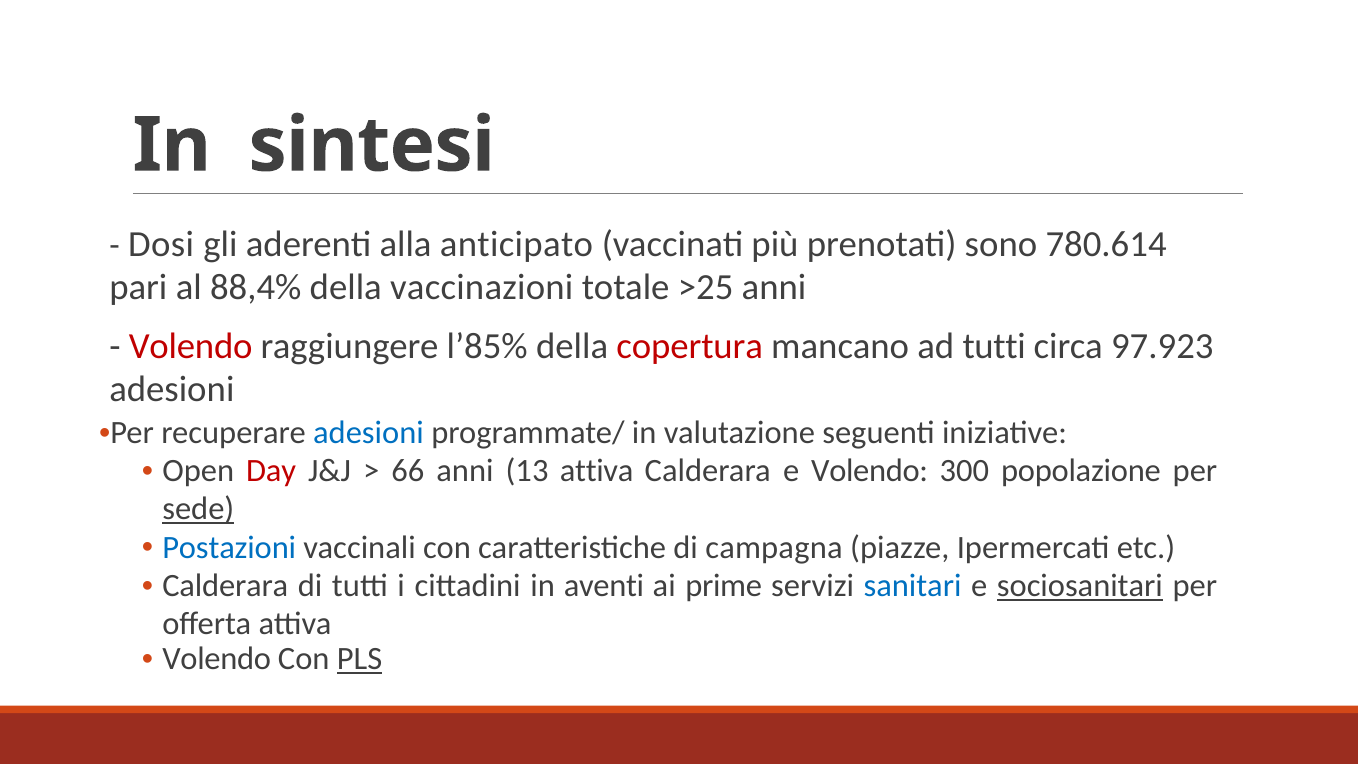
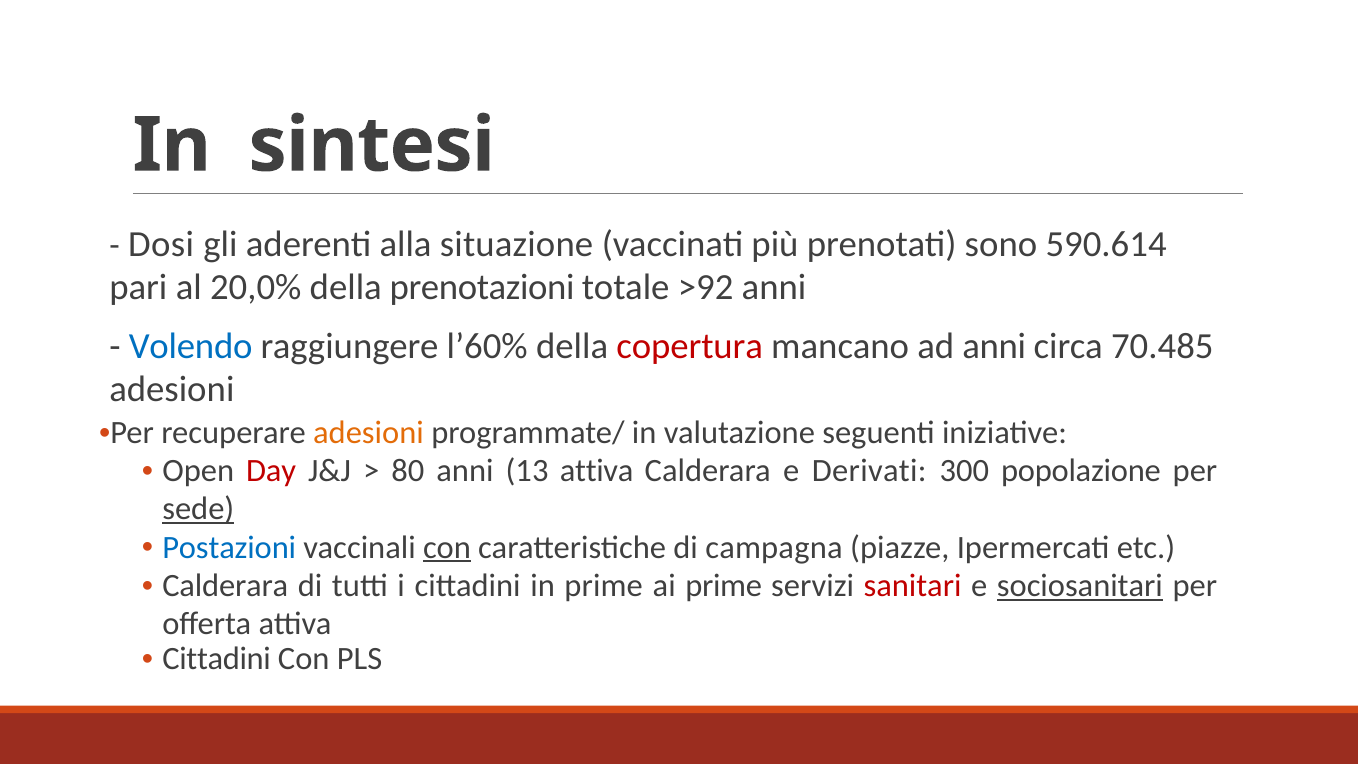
anticipato: anticipato -> situazione
780.614: 780.614 -> 590.614
88,4%: 88,4% -> 20,0%
vaccinazioni: vaccinazioni -> prenotazioni
>25: >25 -> >92
Volendo at (191, 346) colour: red -> blue
l’85%: l’85% -> l’60%
ad tutti: tutti -> anni
97.923: 97.923 -> 70.485
adesioni at (368, 432) colour: blue -> orange
66: 66 -> 80
e Volendo: Volendo -> Derivati
con at (447, 547) underline: none -> present
in aventi: aventi -> prime
sanitari colour: blue -> red
Volendo at (217, 659): Volendo -> Cittadini
PLS underline: present -> none
